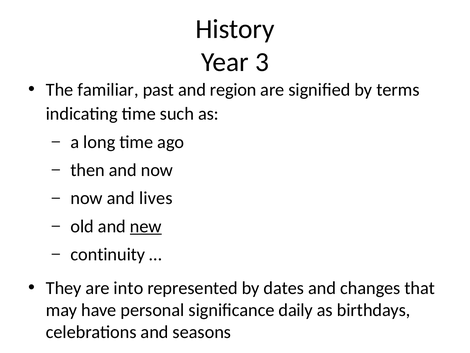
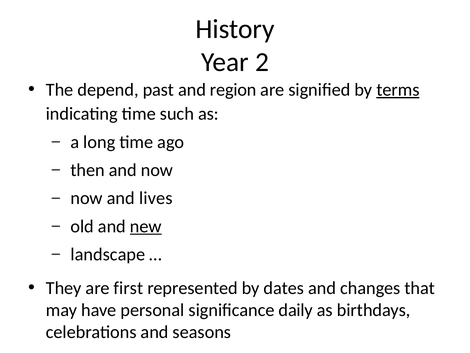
3: 3 -> 2
familiar: familiar -> depend
terms underline: none -> present
continuity: continuity -> landscape
into: into -> first
